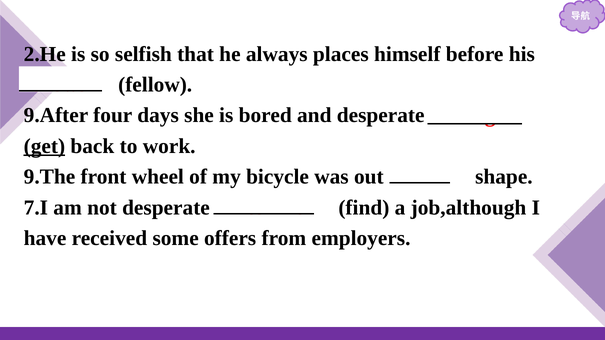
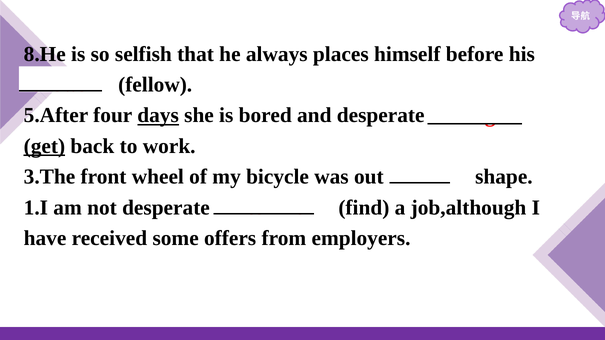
2.He: 2.He -> 8.He
9.After: 9.After -> 5.After
days underline: none -> present
9.The: 9.The -> 3.The
7.I: 7.I -> 1.I
